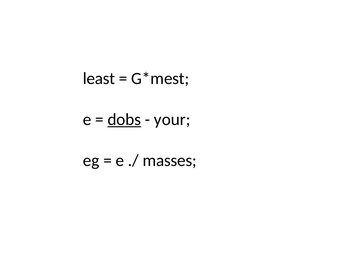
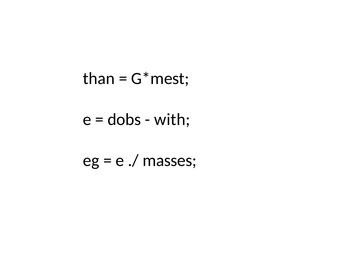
least: least -> than
dobs underline: present -> none
your: your -> with
